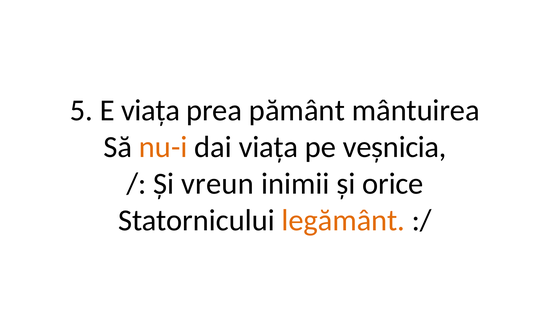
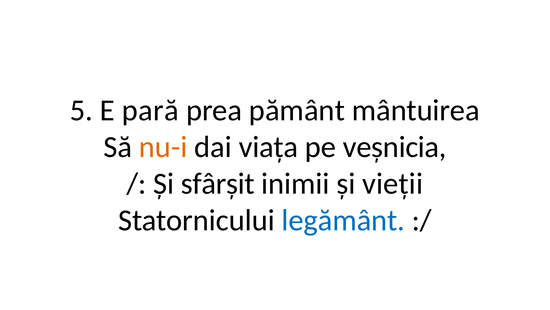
E viața: viața -> pară
vreun: vreun -> sfârșit
orice: orice -> vieții
legământ colour: orange -> blue
